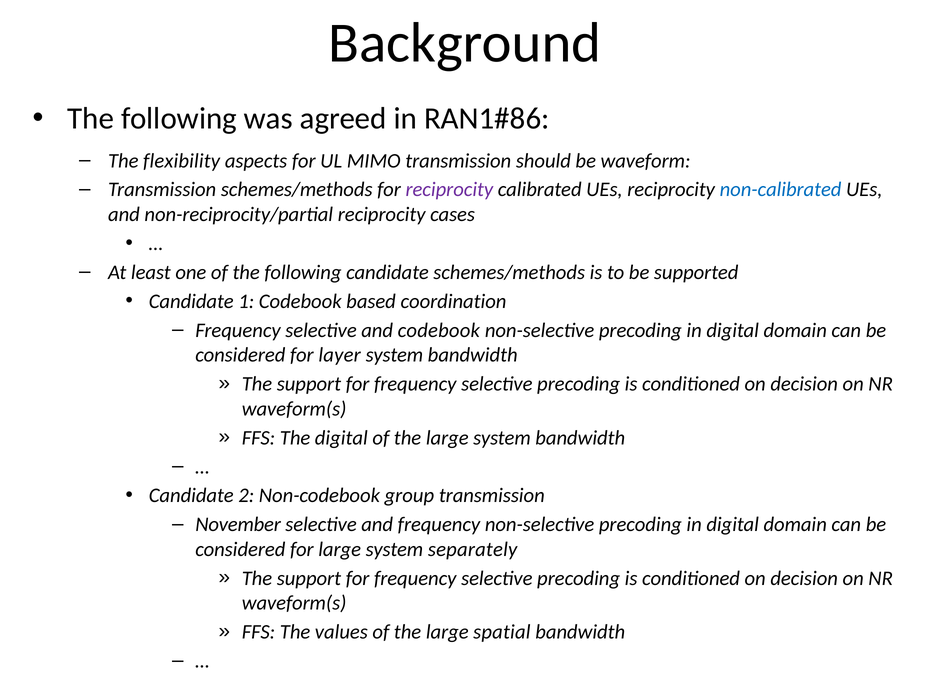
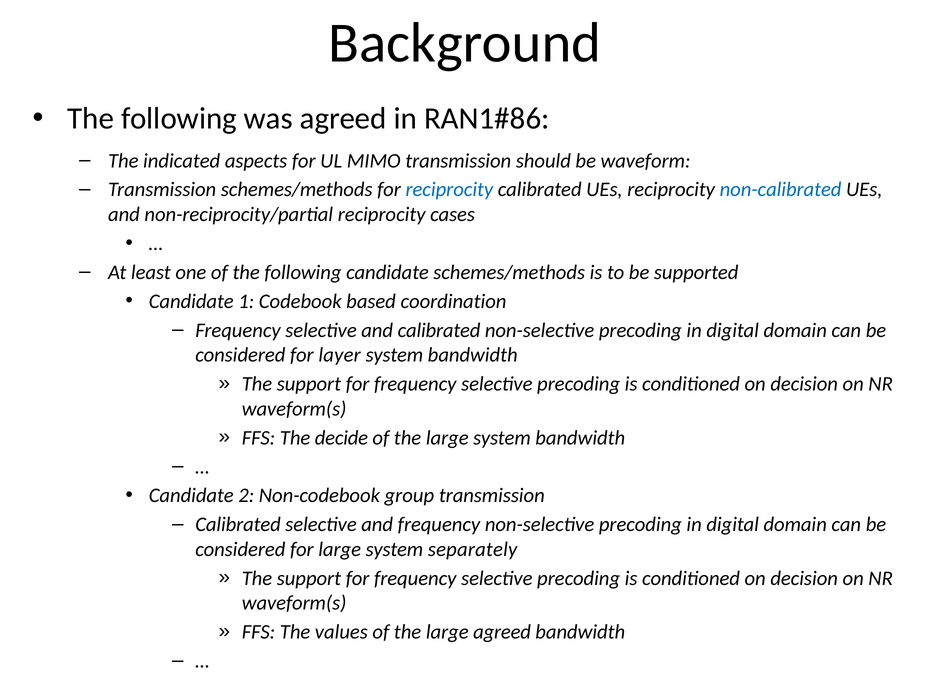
flexibility: flexibility -> indicated
reciprocity at (449, 190) colour: purple -> blue
and codebook: codebook -> calibrated
The digital: digital -> decide
November at (238, 524): November -> Calibrated
large spatial: spatial -> agreed
